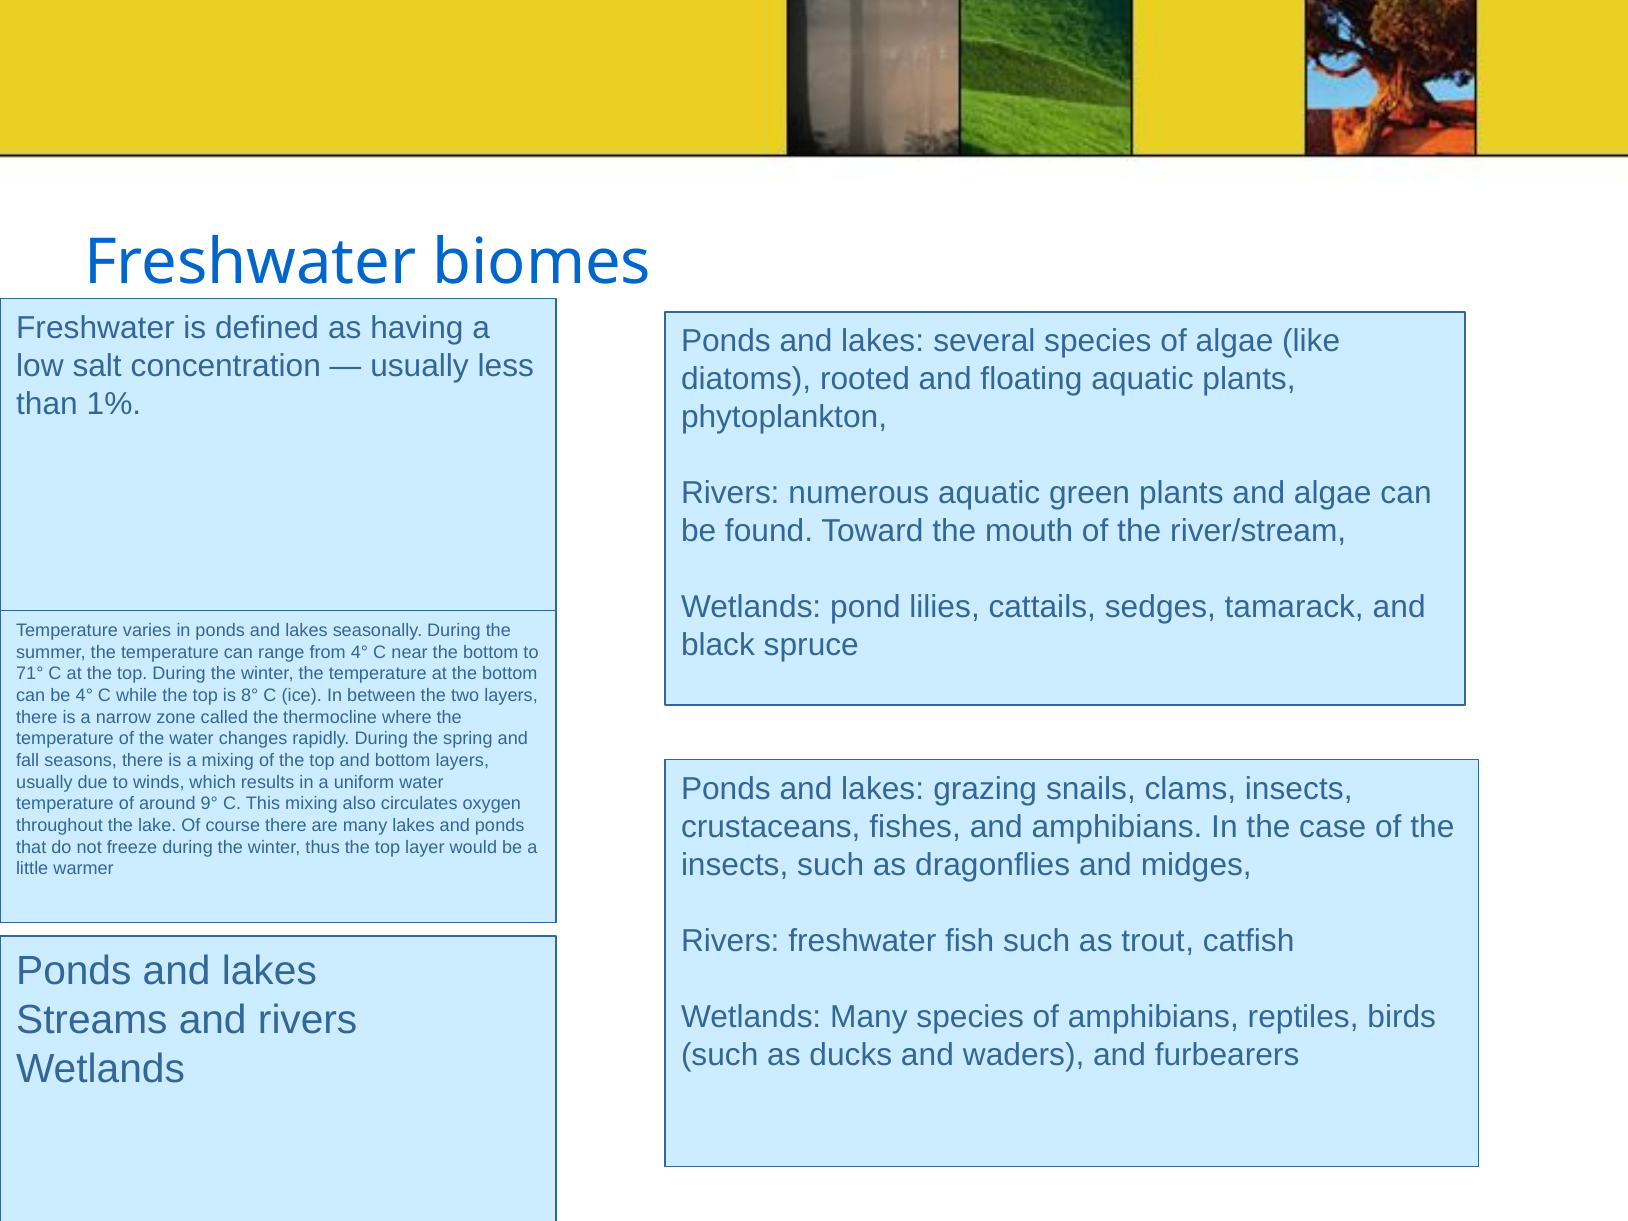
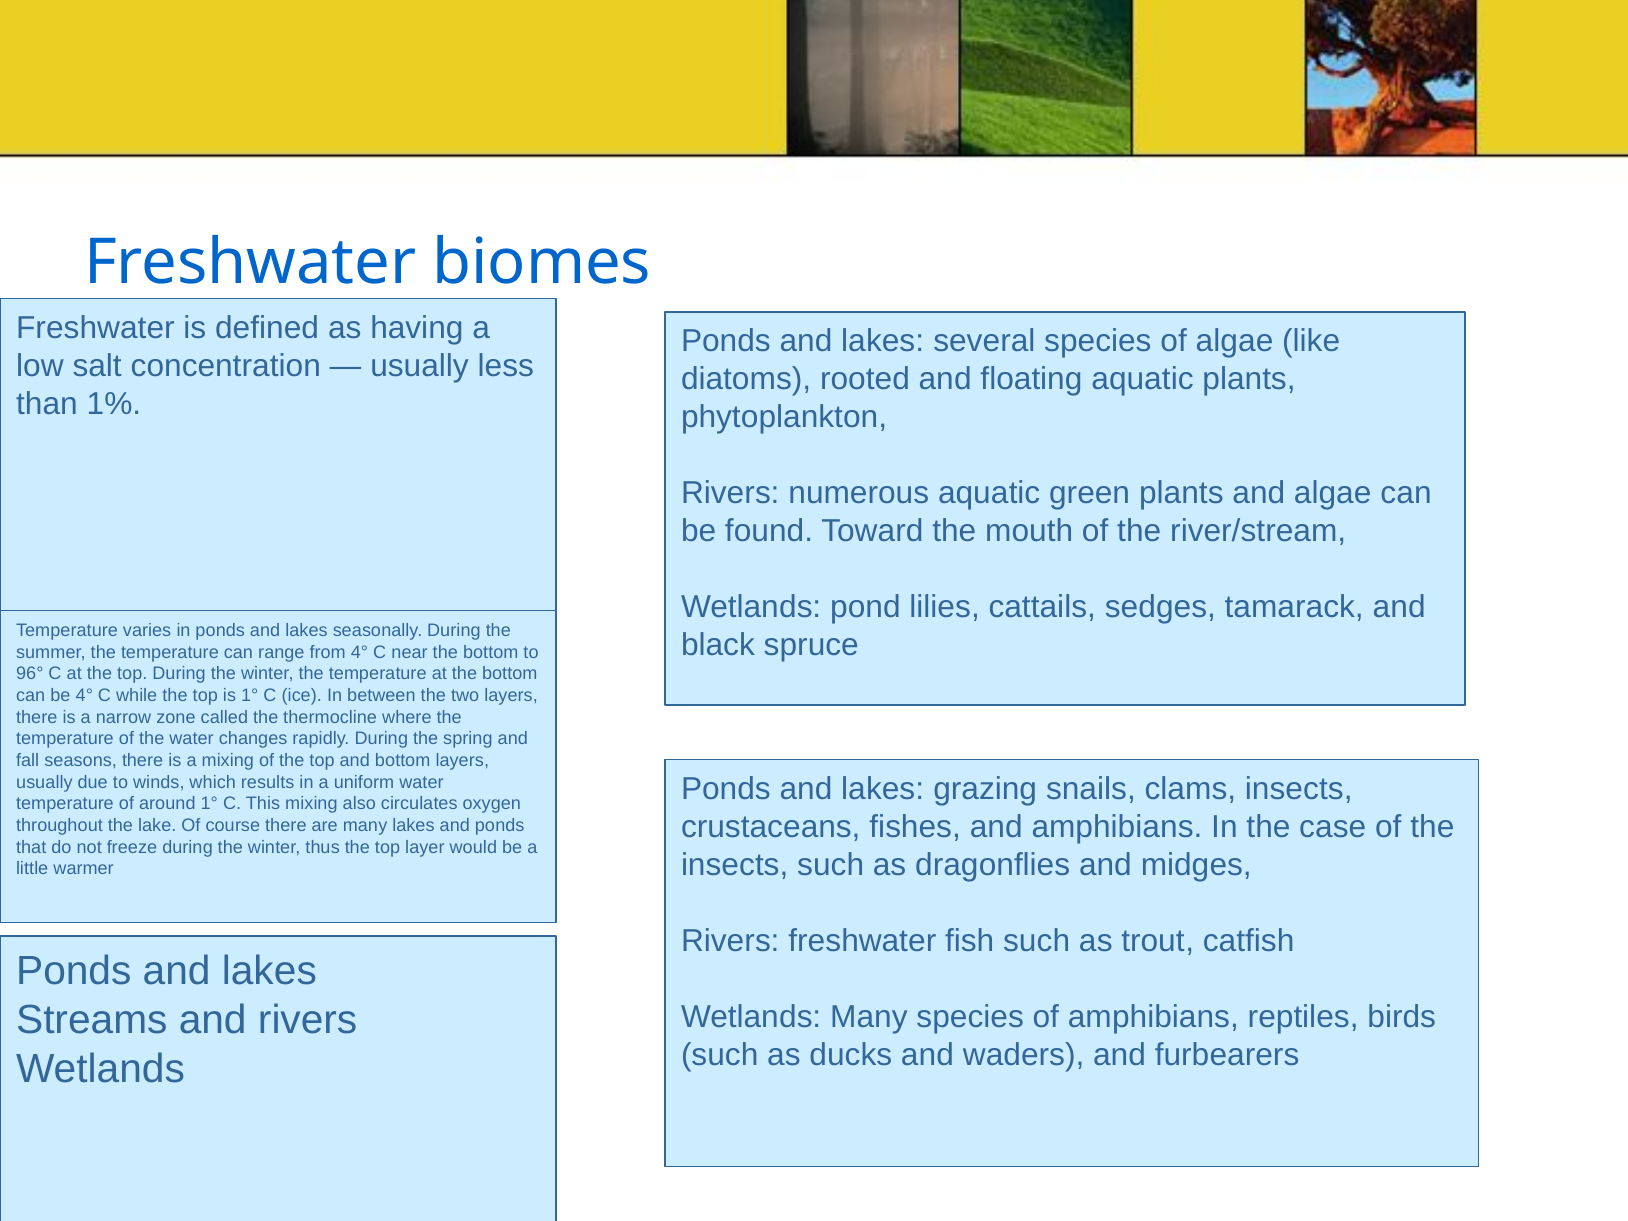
71°: 71° -> 96°
is 8°: 8° -> 1°
around 9°: 9° -> 1°
